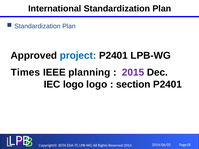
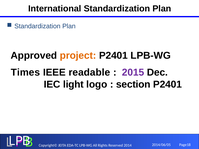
project colour: blue -> orange
planning: planning -> readable
IEC logo: logo -> light
